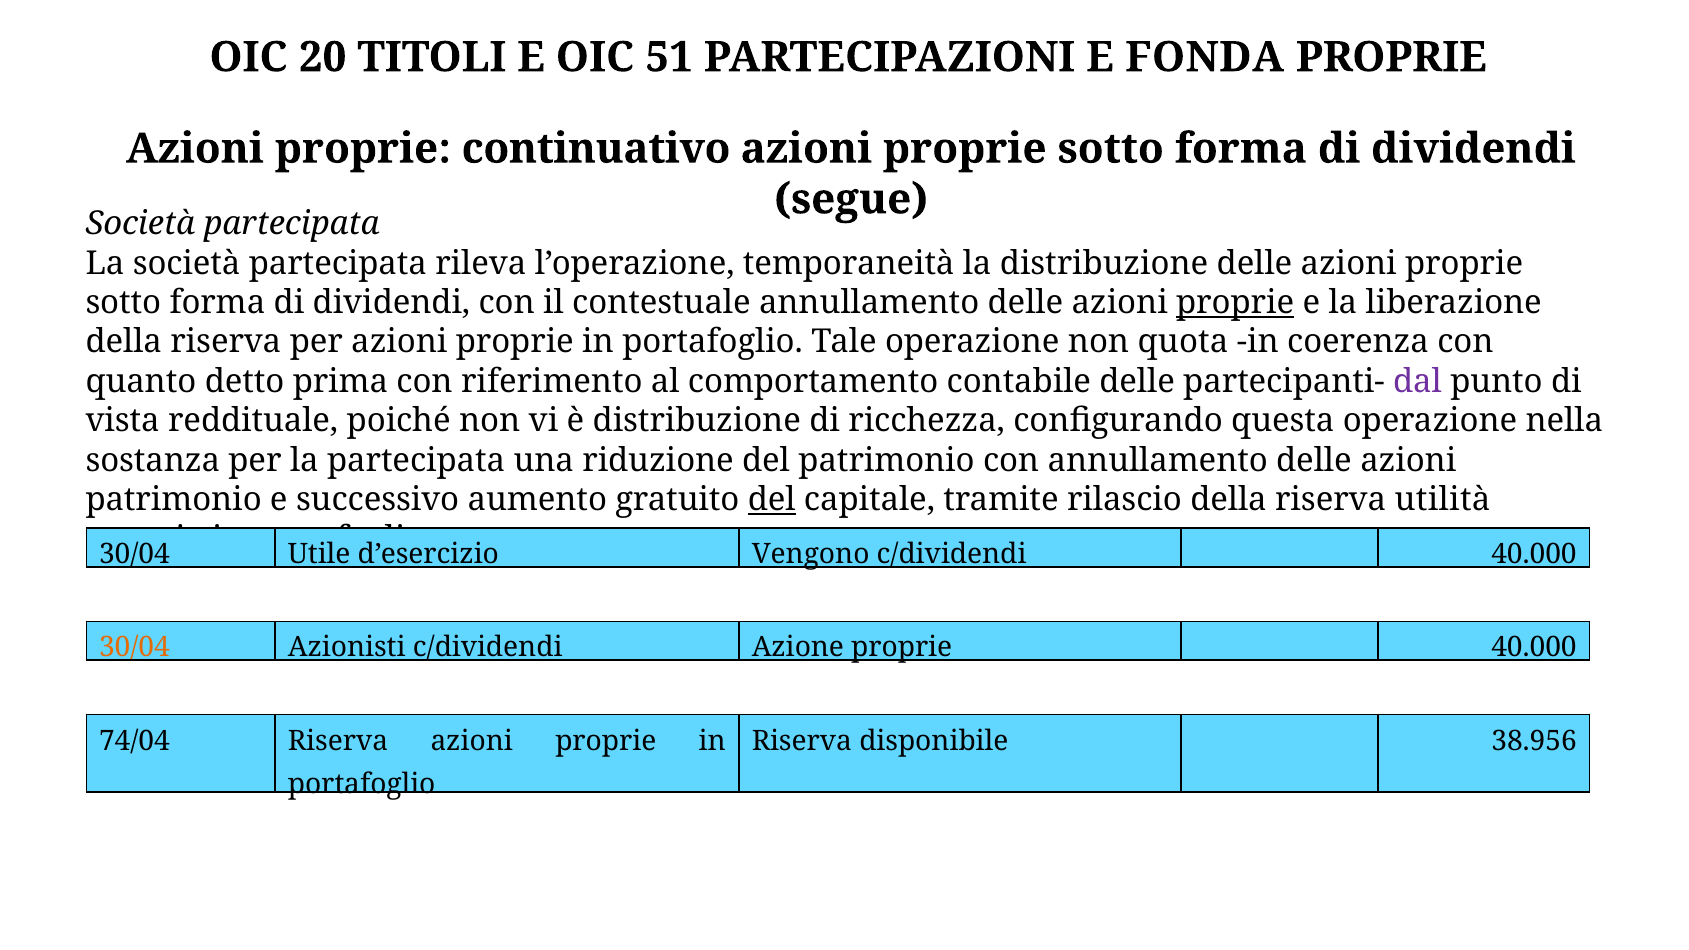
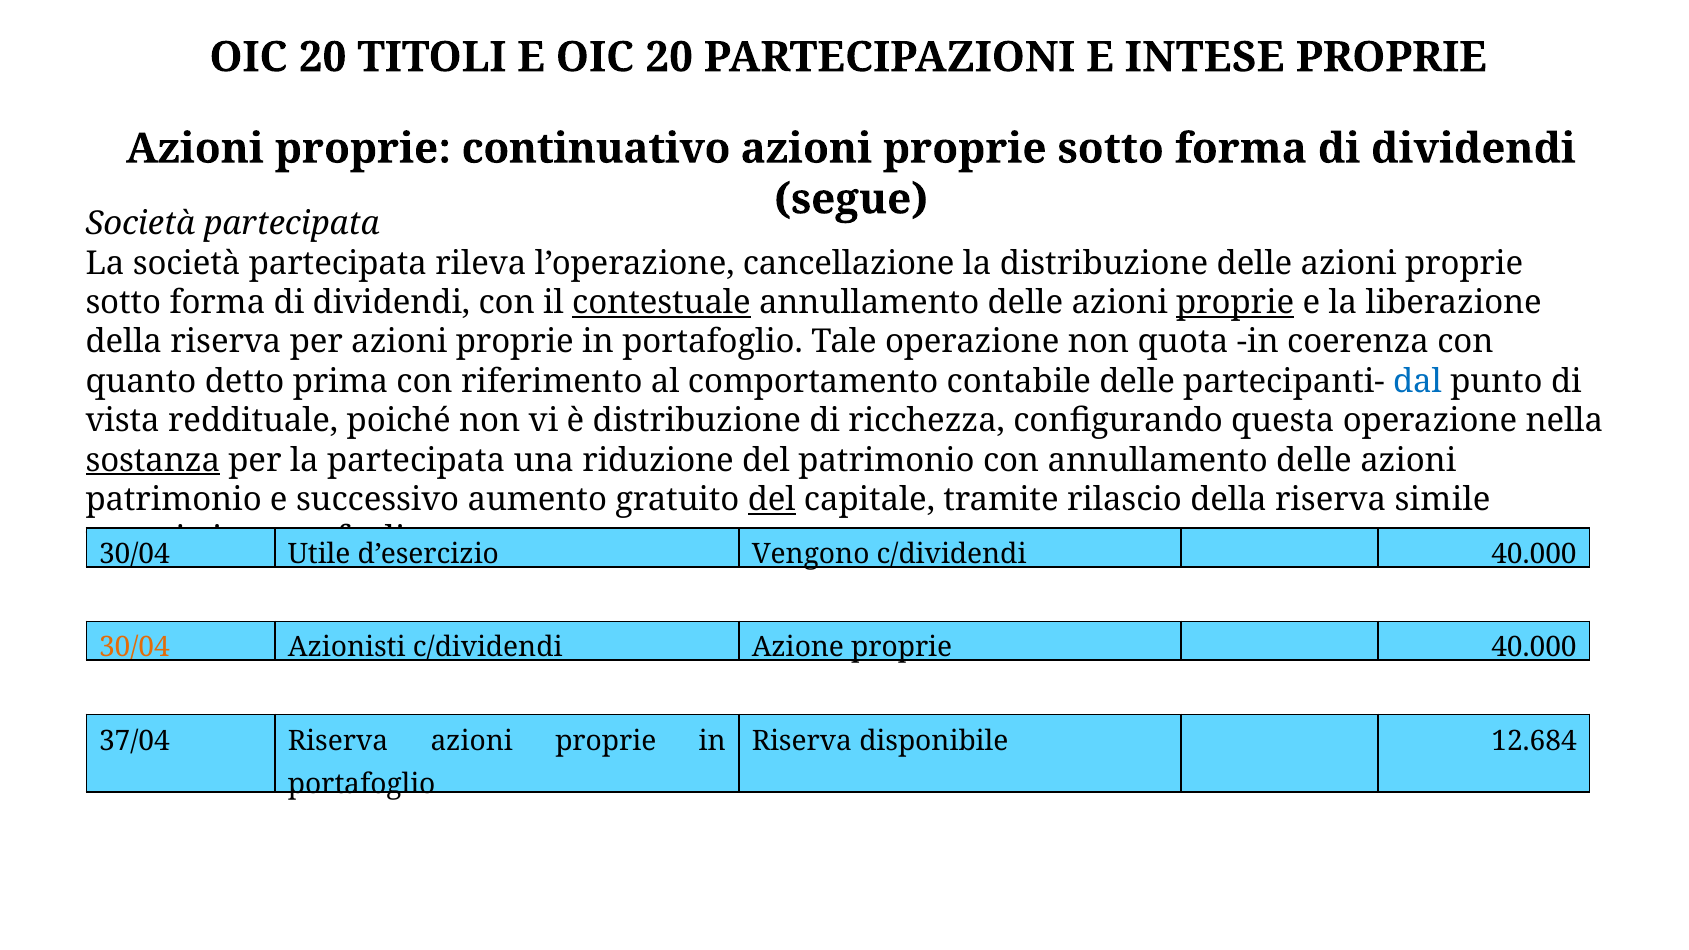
E OIC 51: 51 -> 20
FONDA: FONDA -> INTESE
temporaneità: temporaneità -> cancellazione
contestuale underline: none -> present
dal colour: purple -> blue
sostanza underline: none -> present
utilità: utilità -> simile
74/04: 74/04 -> 37/04
38.956: 38.956 -> 12.684
